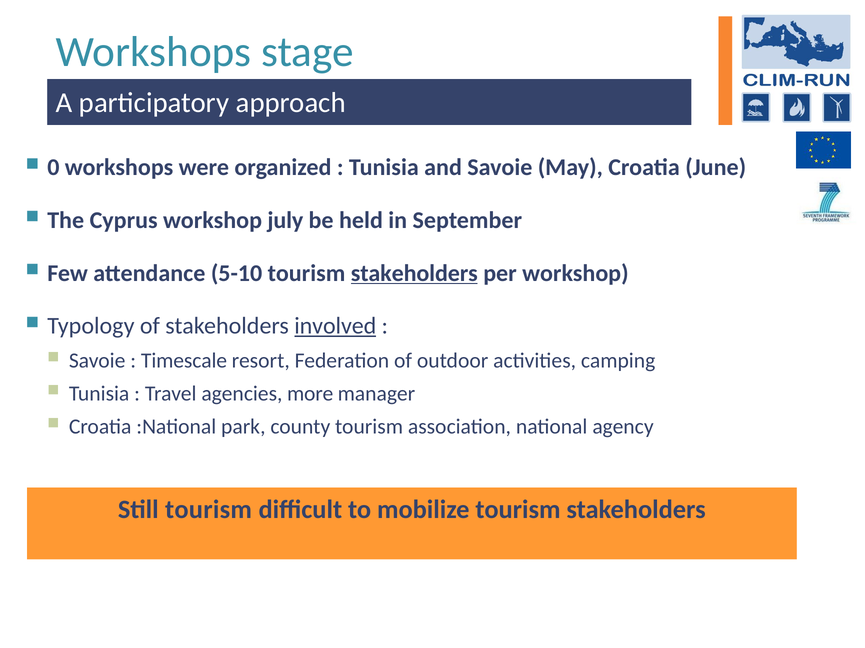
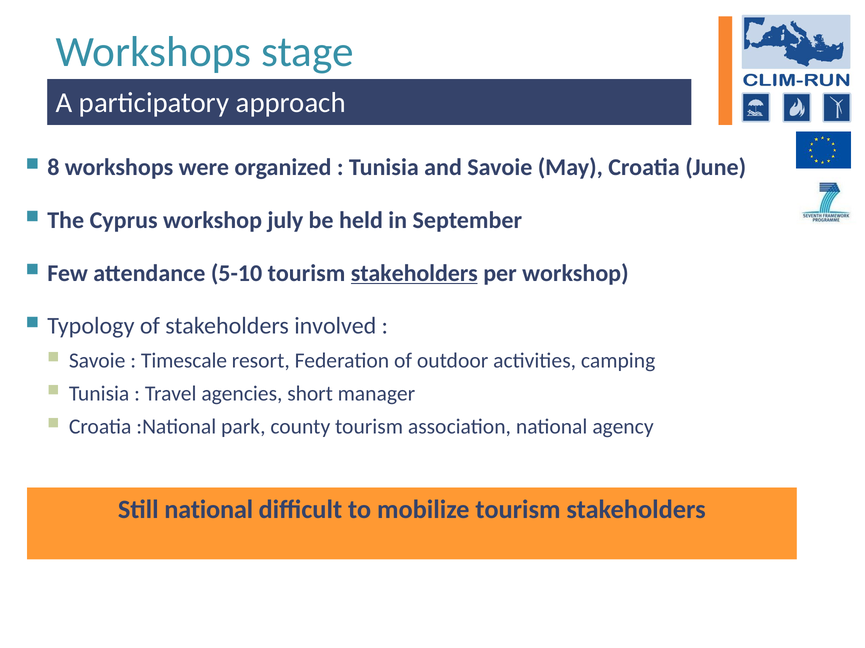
0: 0 -> 8
involved underline: present -> none
more: more -> short
Still tourism: tourism -> national
